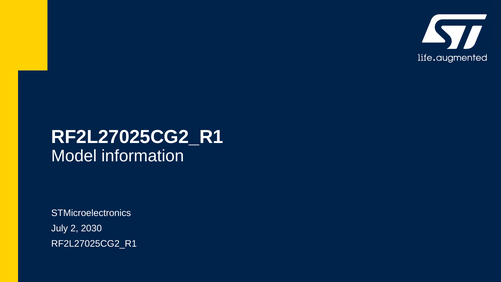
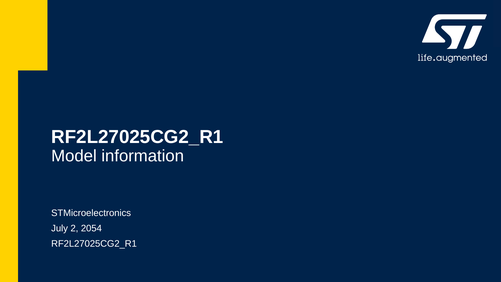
2030: 2030 -> 2054
